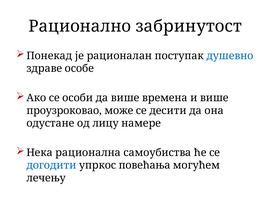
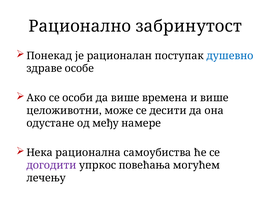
проузроковао: проузроковао -> целоживотни
лицу: лицу -> међу
догодити colour: blue -> purple
